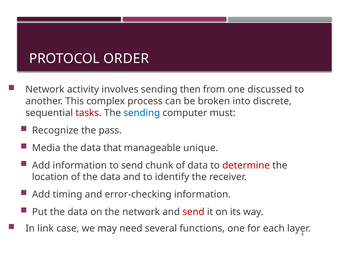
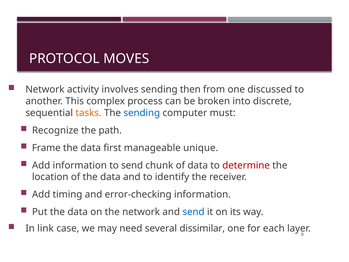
ORDER: ORDER -> MOVES
tasks colour: red -> orange
pass: pass -> path
Media: Media -> Frame
that: that -> first
send at (193, 212) colour: red -> blue
functions: functions -> dissimilar
